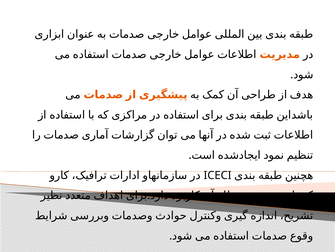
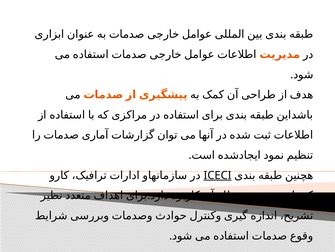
ICECI underline: none -> present
